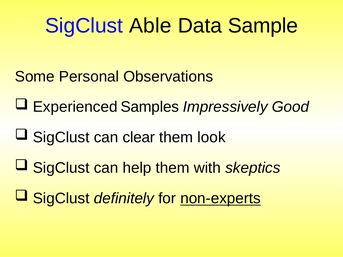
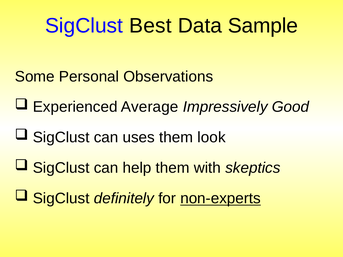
Able: Able -> Best
Samples: Samples -> Average
clear: clear -> uses
